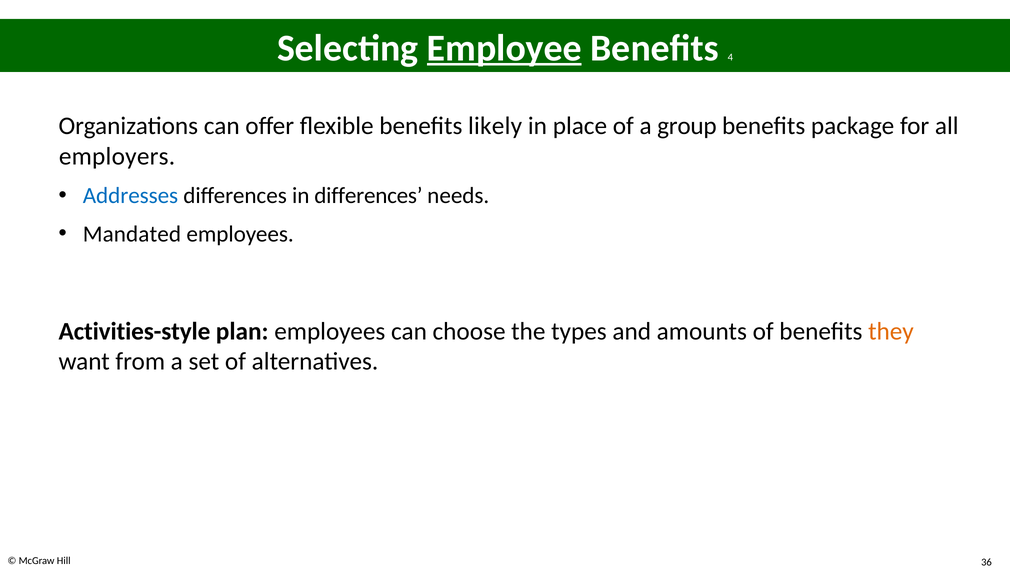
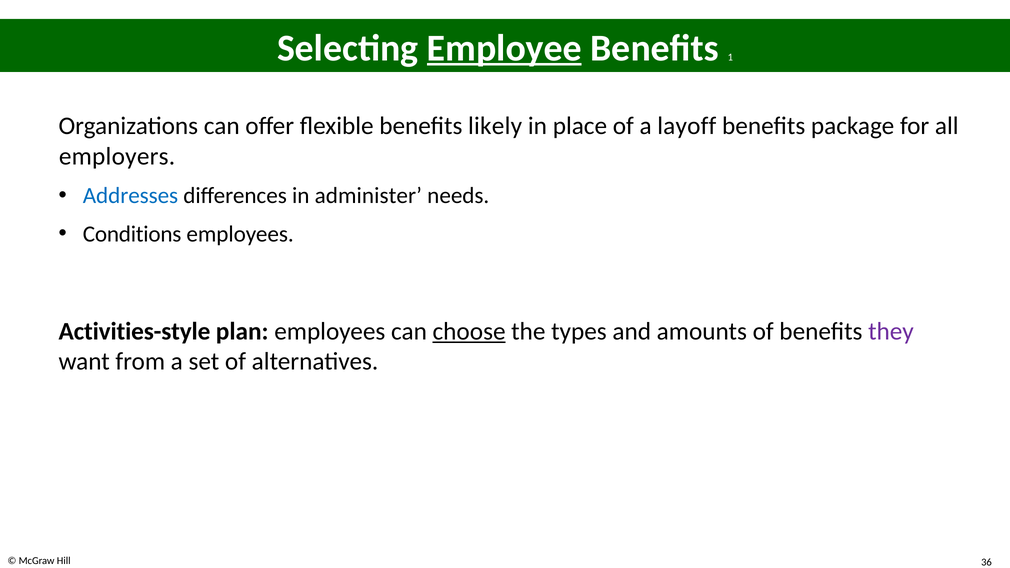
4: 4 -> 1
group: group -> layoff
in differences: differences -> administer
Mandated: Mandated -> Conditions
choose underline: none -> present
they colour: orange -> purple
